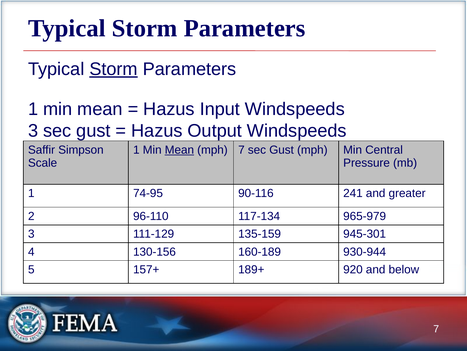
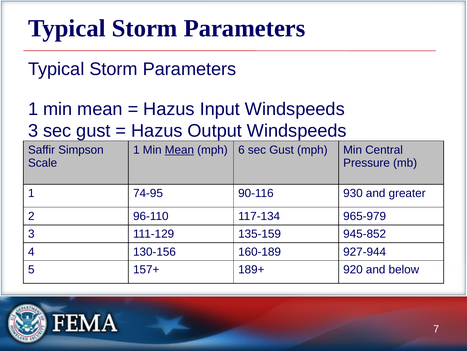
Storm at (114, 69) underline: present -> none
mph 7: 7 -> 6
241: 241 -> 930
945-301: 945-301 -> 945-852
930-944: 930-944 -> 927-944
